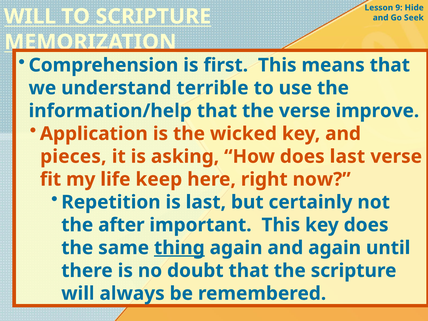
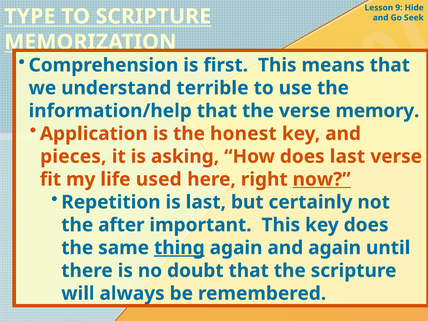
WILL at (30, 16): WILL -> TYPE
improve: improve -> memory
wicked: wicked -> honest
keep: keep -> used
now underline: none -> present
